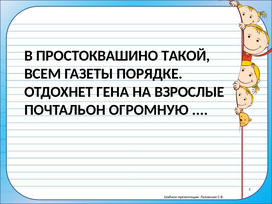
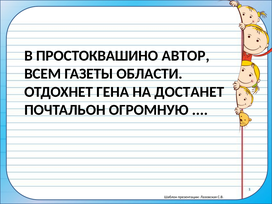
ТАКОЙ: ТАКОЙ -> АВТОР
ПОРЯДКЕ: ПОРЯДКЕ -> ОБЛАСТИ
ВЗРОСЛЫЕ: ВЗРОСЛЫЕ -> ДОСТАНЕТ
